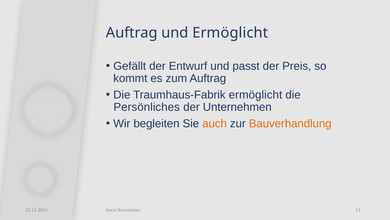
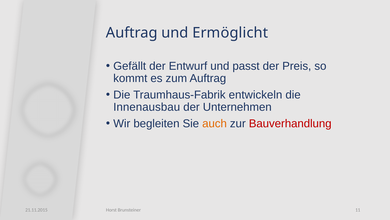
Traumhaus-Fabrik ermöglicht: ermöglicht -> entwickeln
Persönliches: Persönliches -> Innenausbau
Bauverhandlung colour: orange -> red
